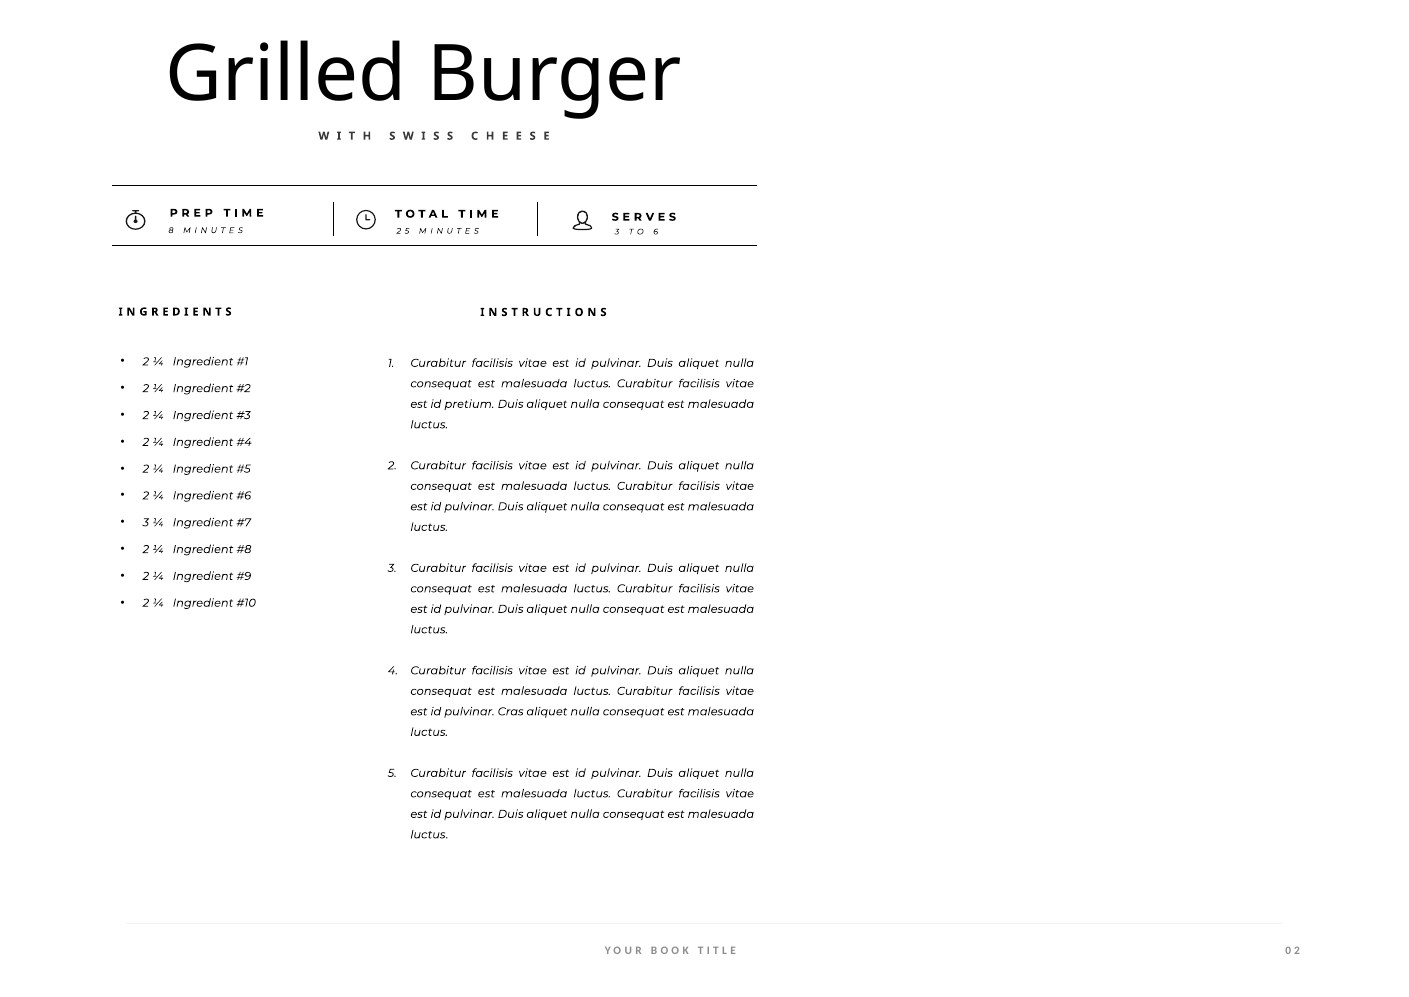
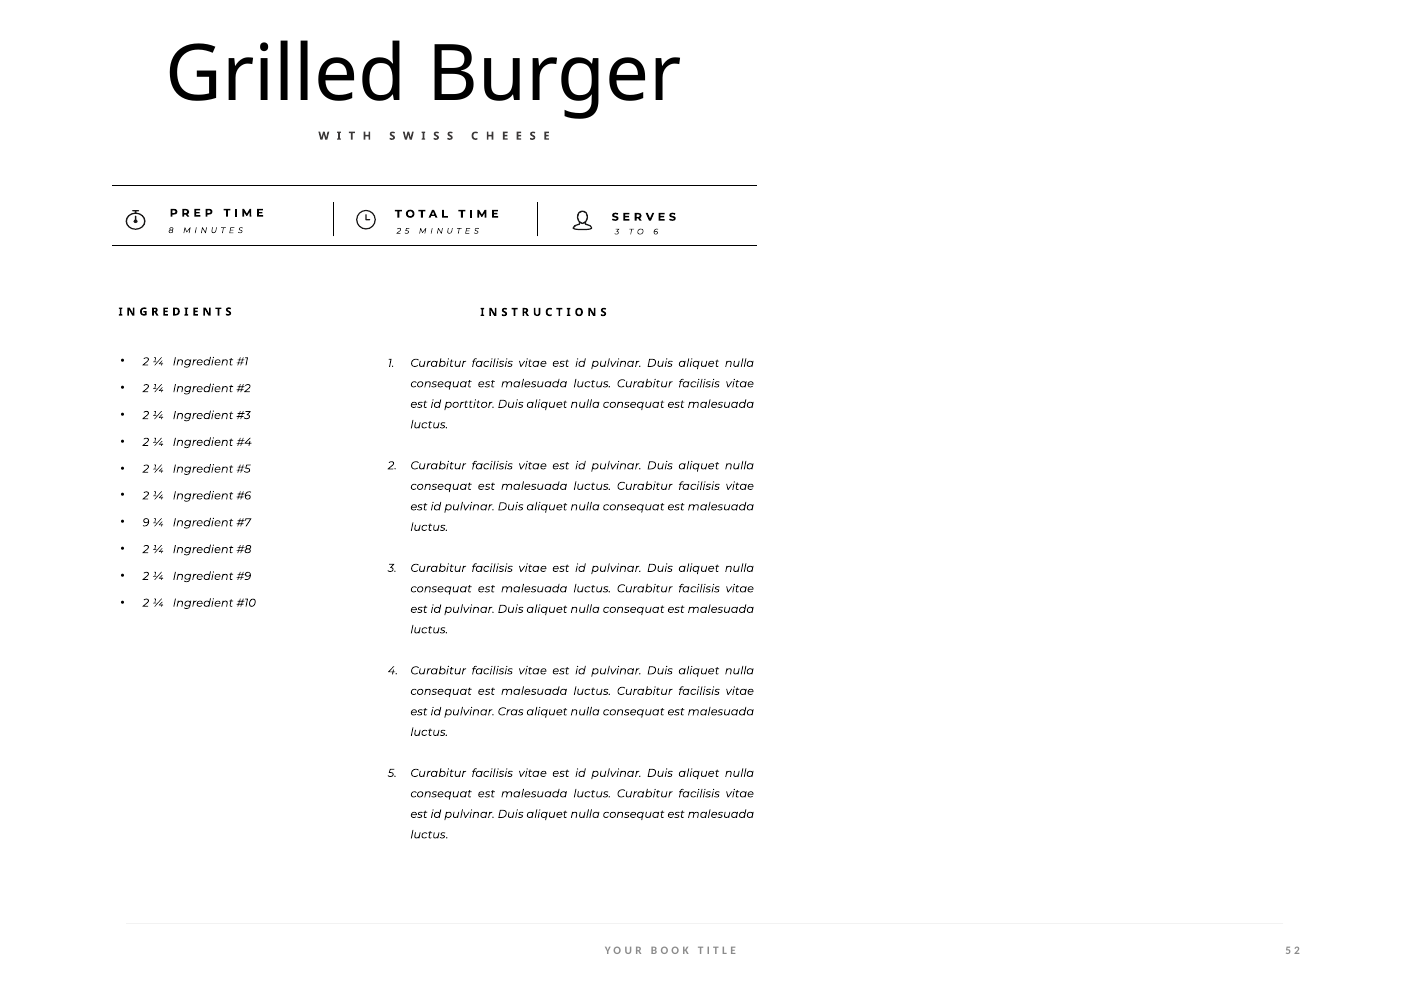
pretium: pretium -> porttitor
3 at (146, 522): 3 -> 9
0 at (1288, 951): 0 -> 5
